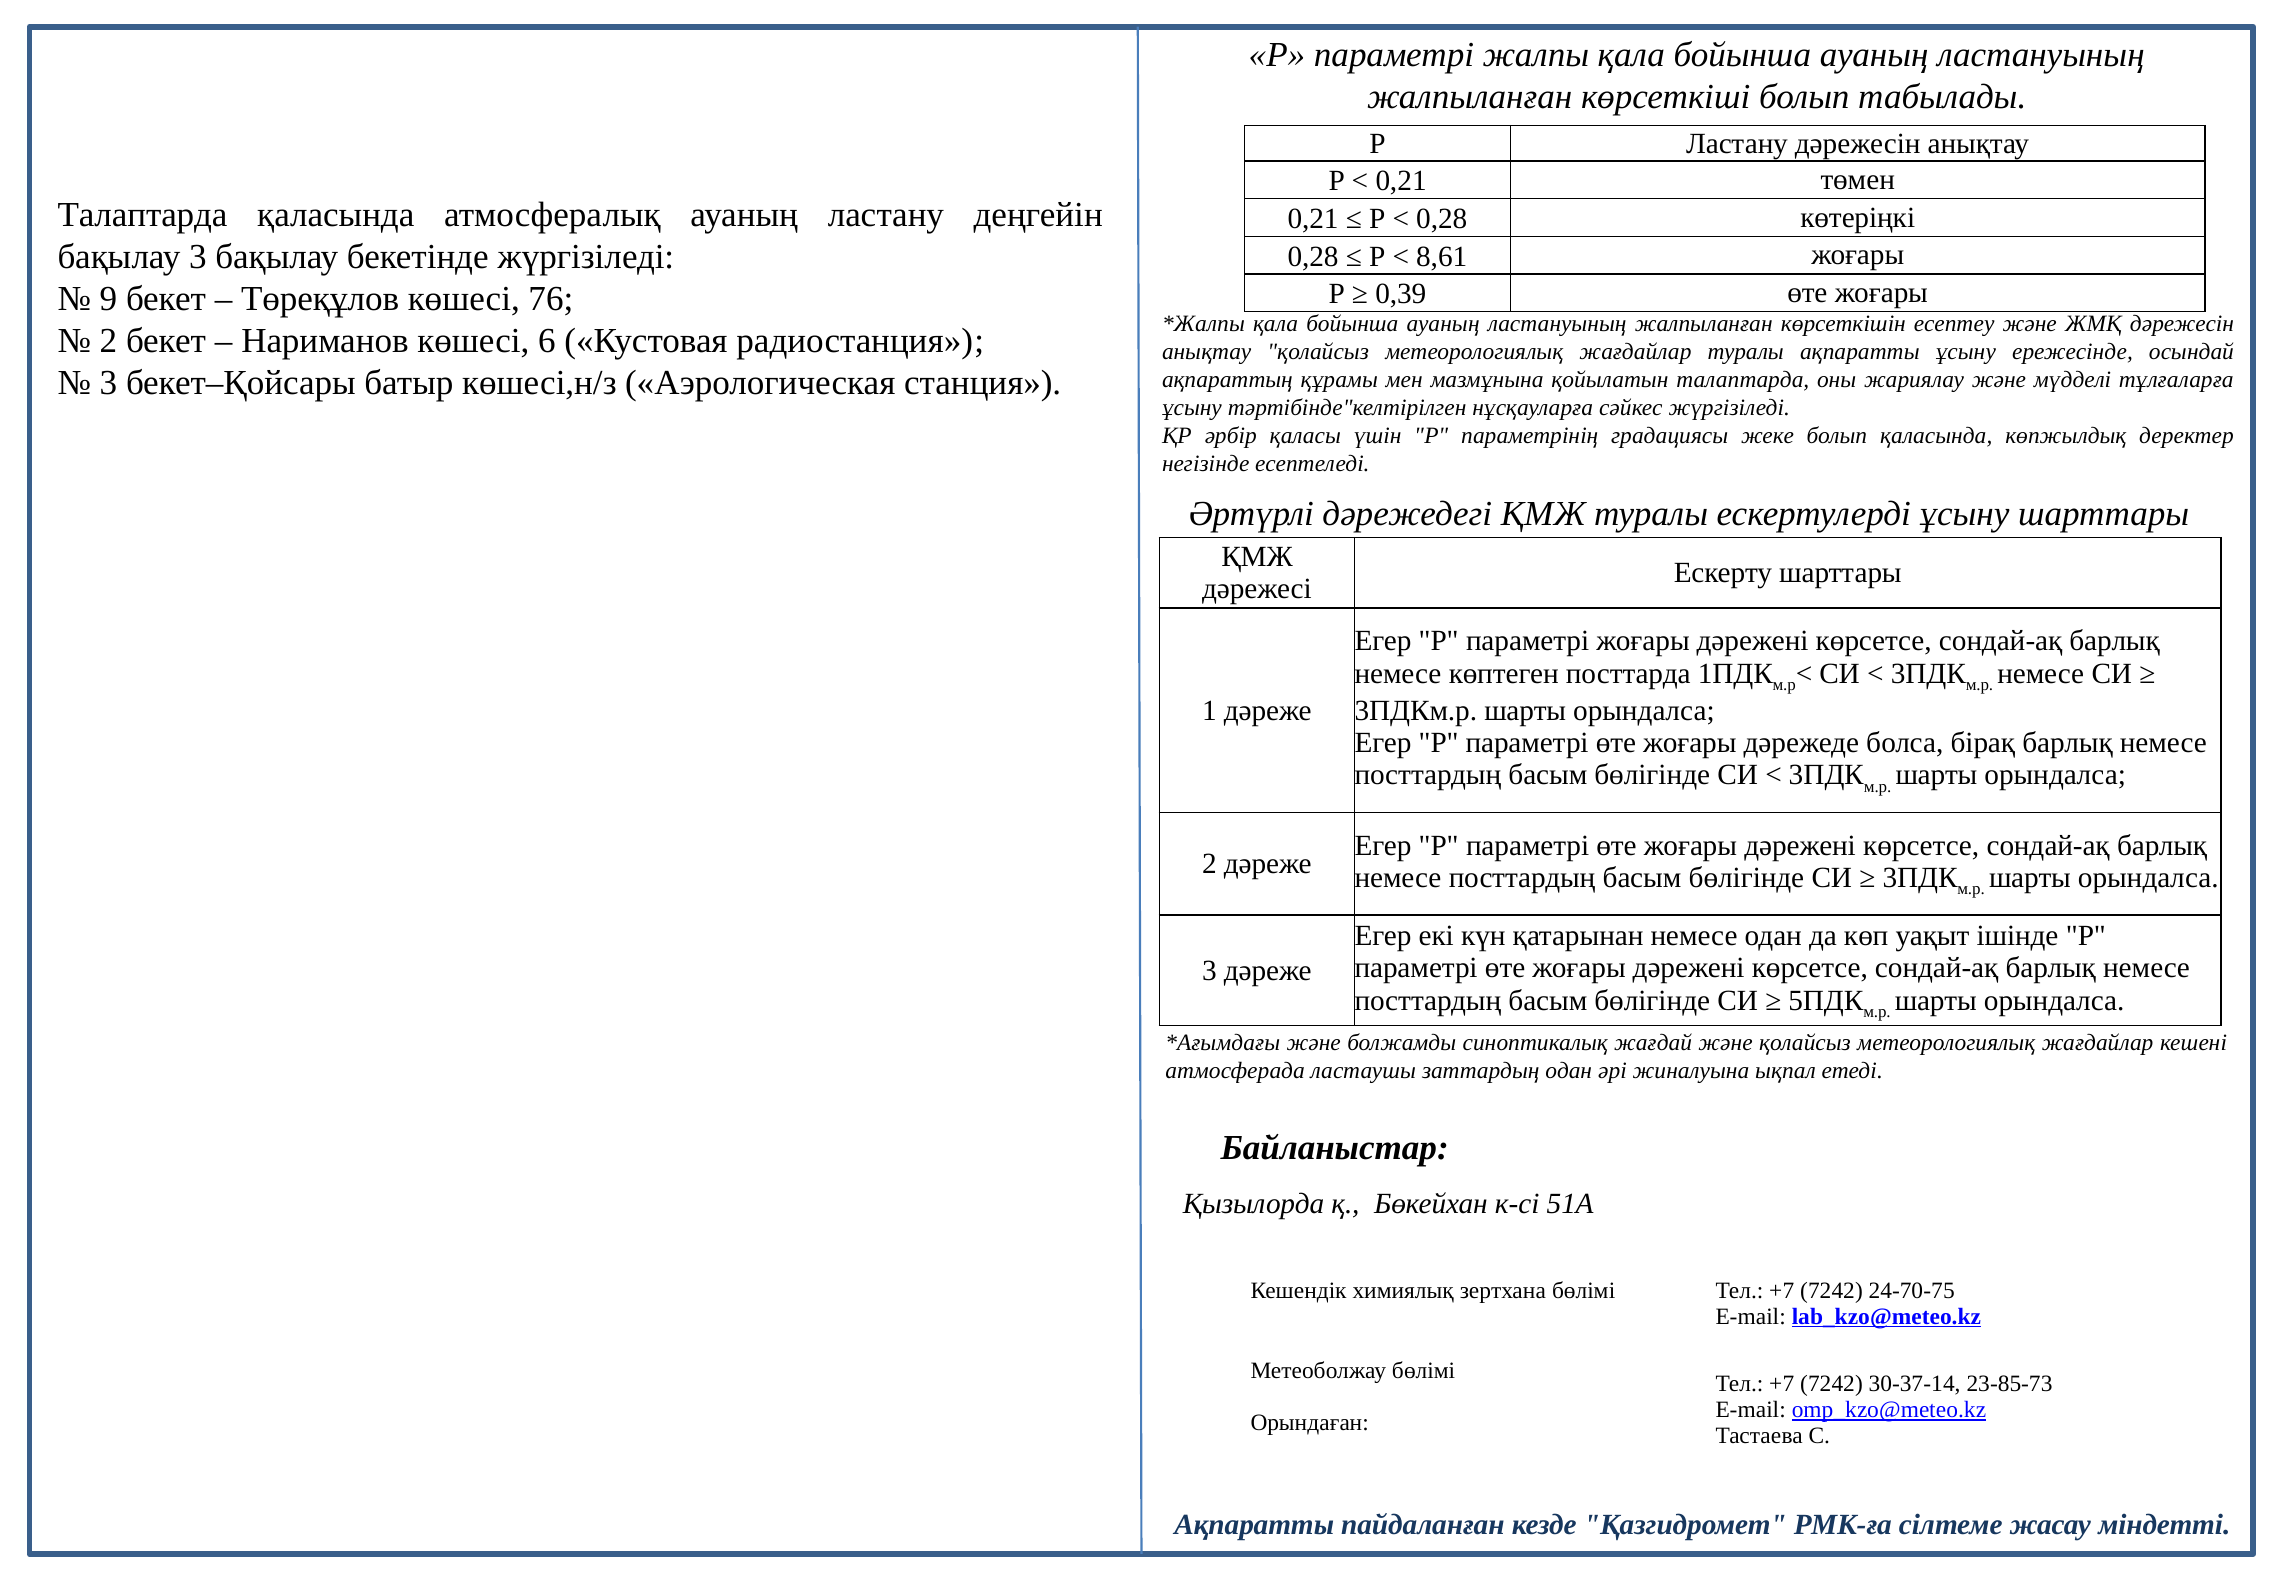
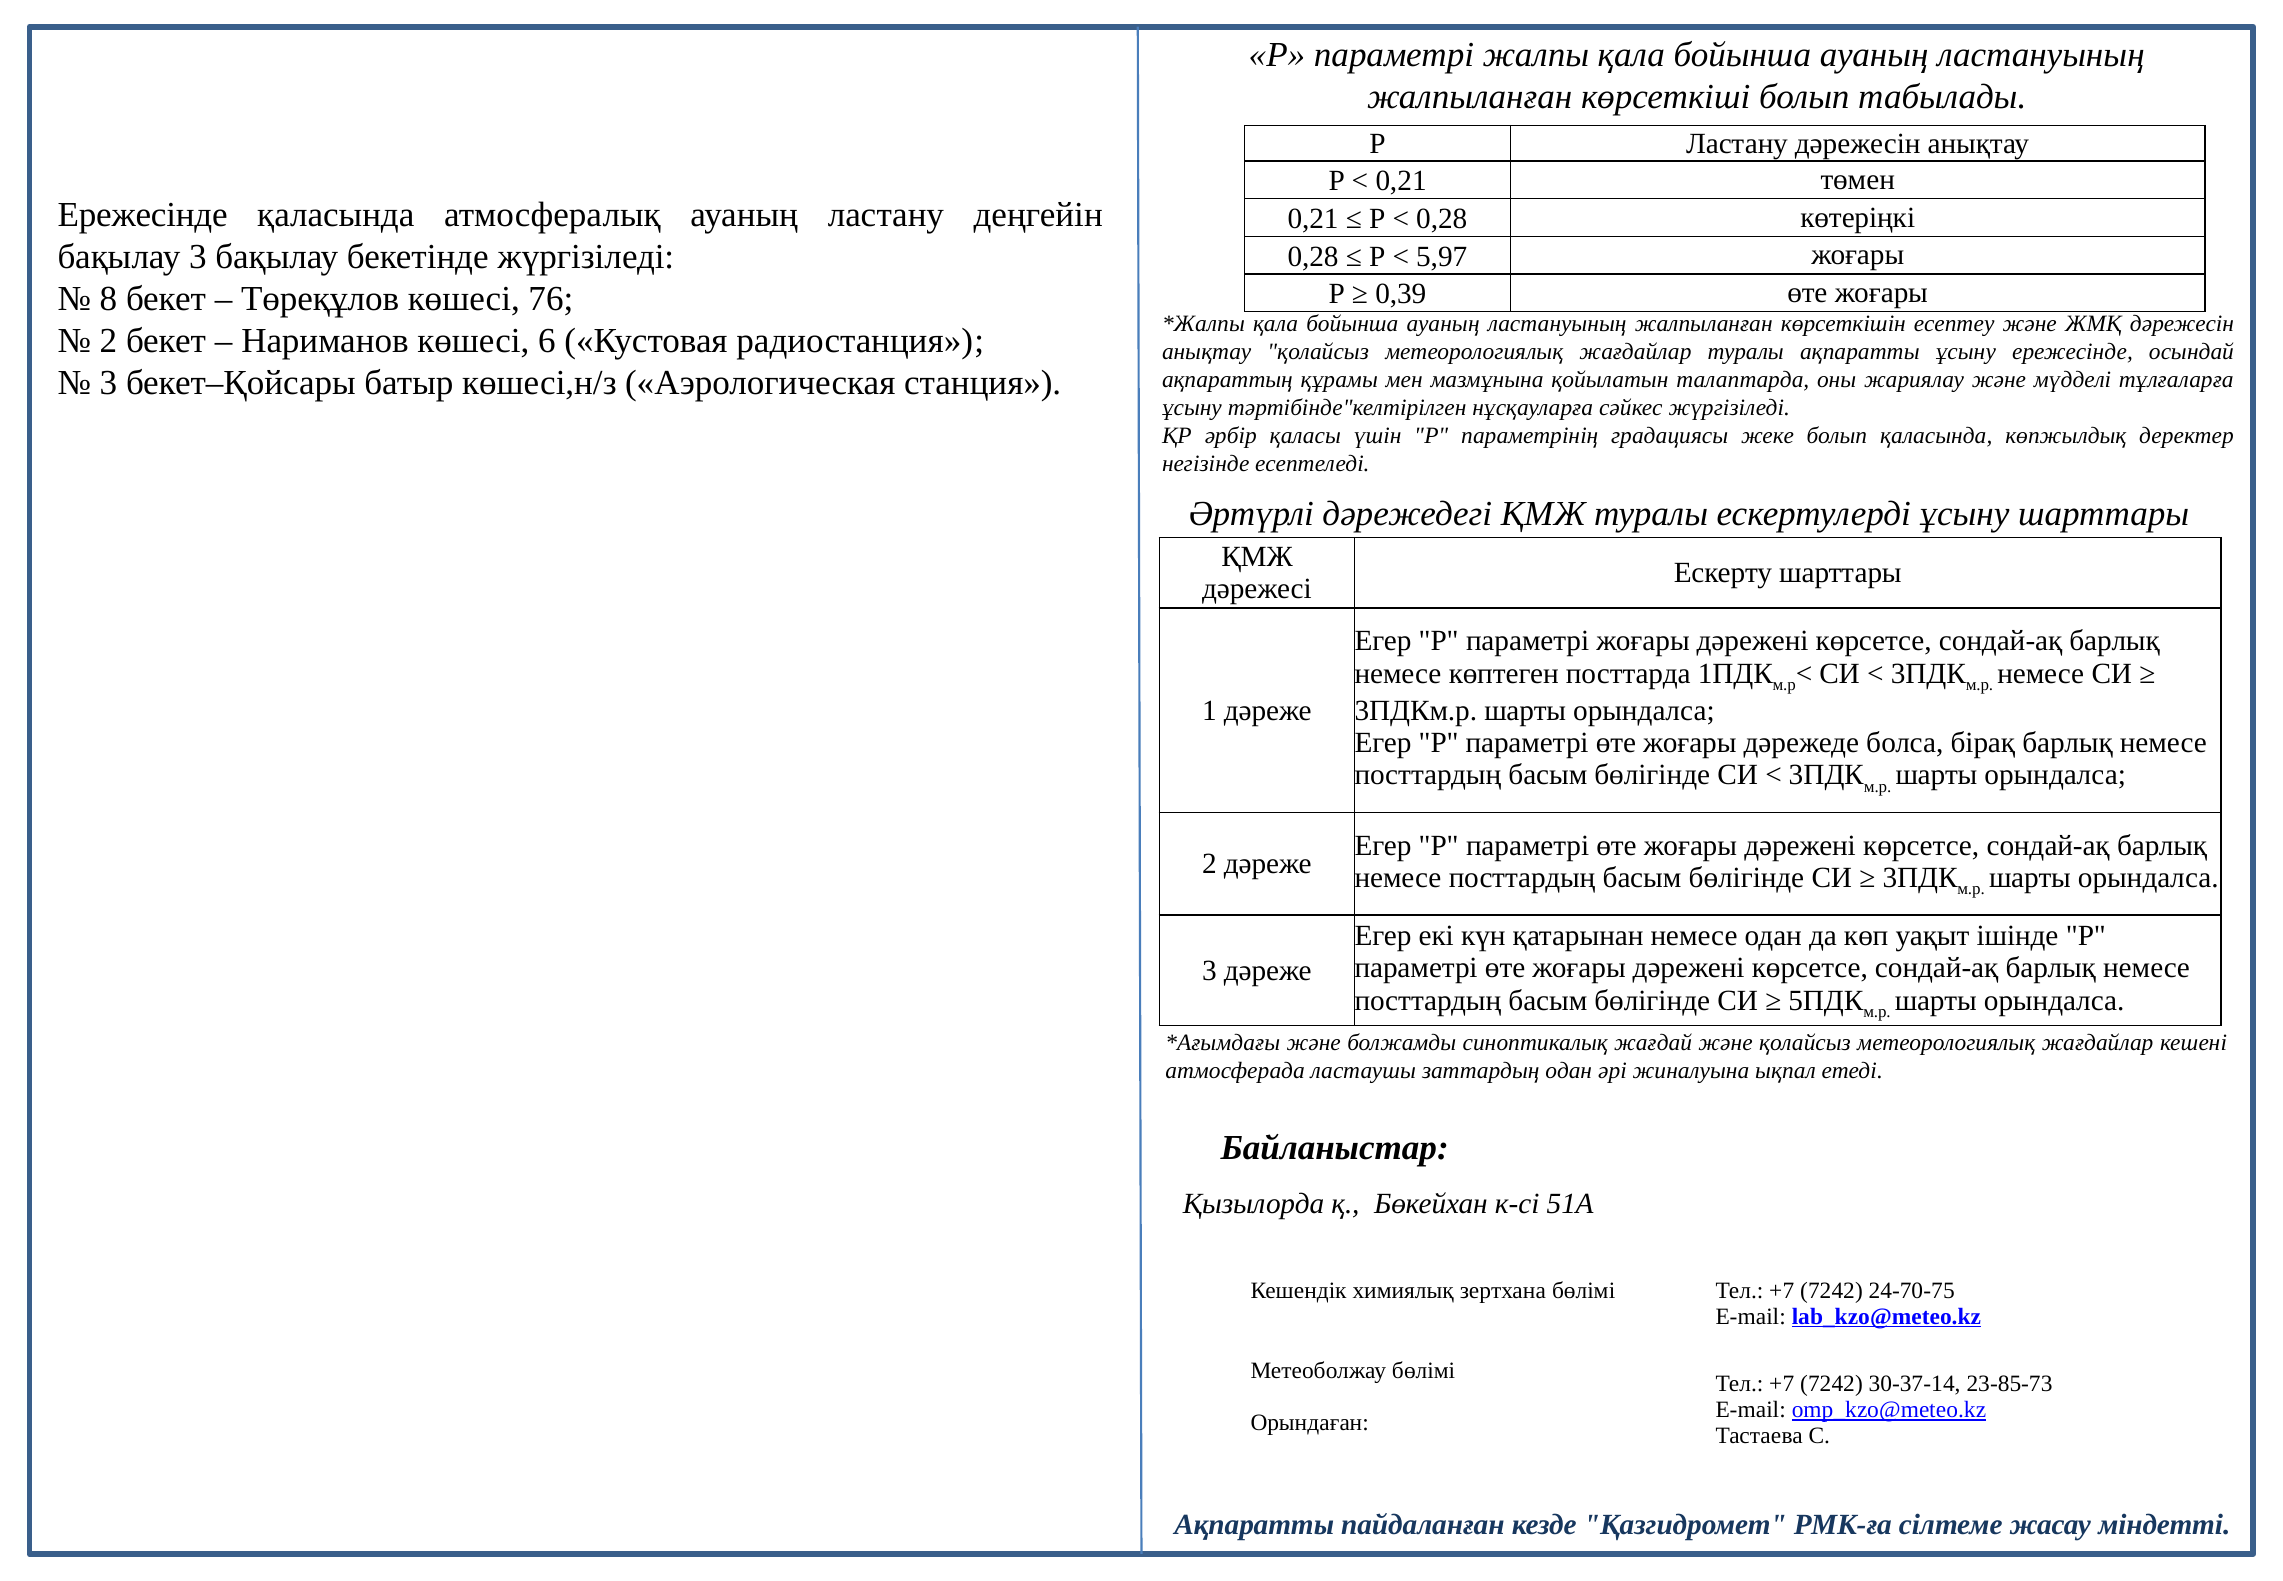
Талаптарда at (143, 214): Талаптарда -> Ережесінде
8,61: 8,61 -> 5,97
9: 9 -> 8
